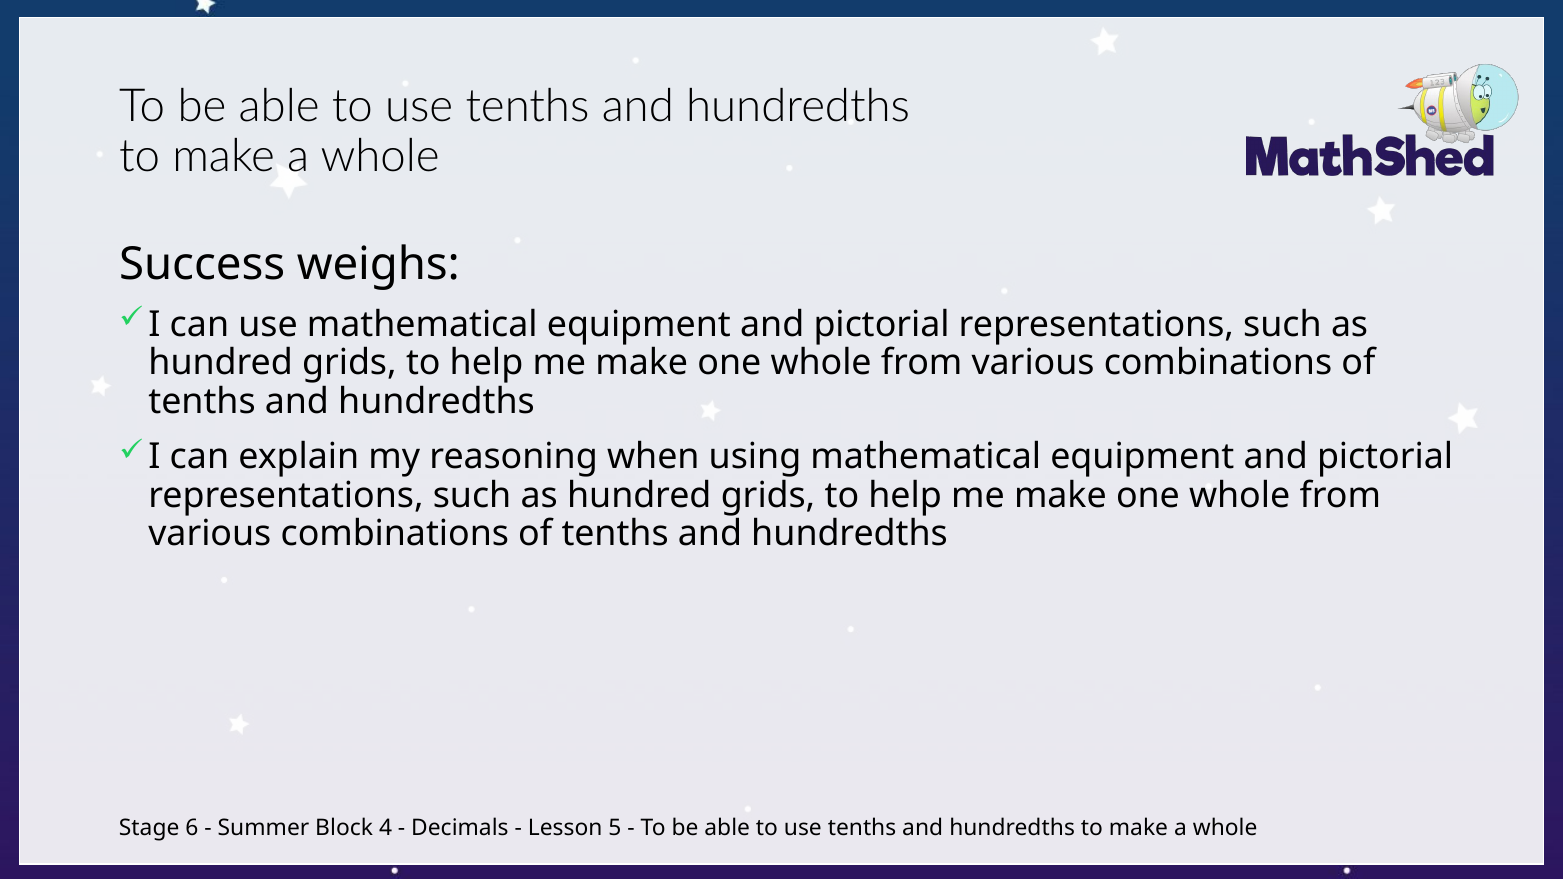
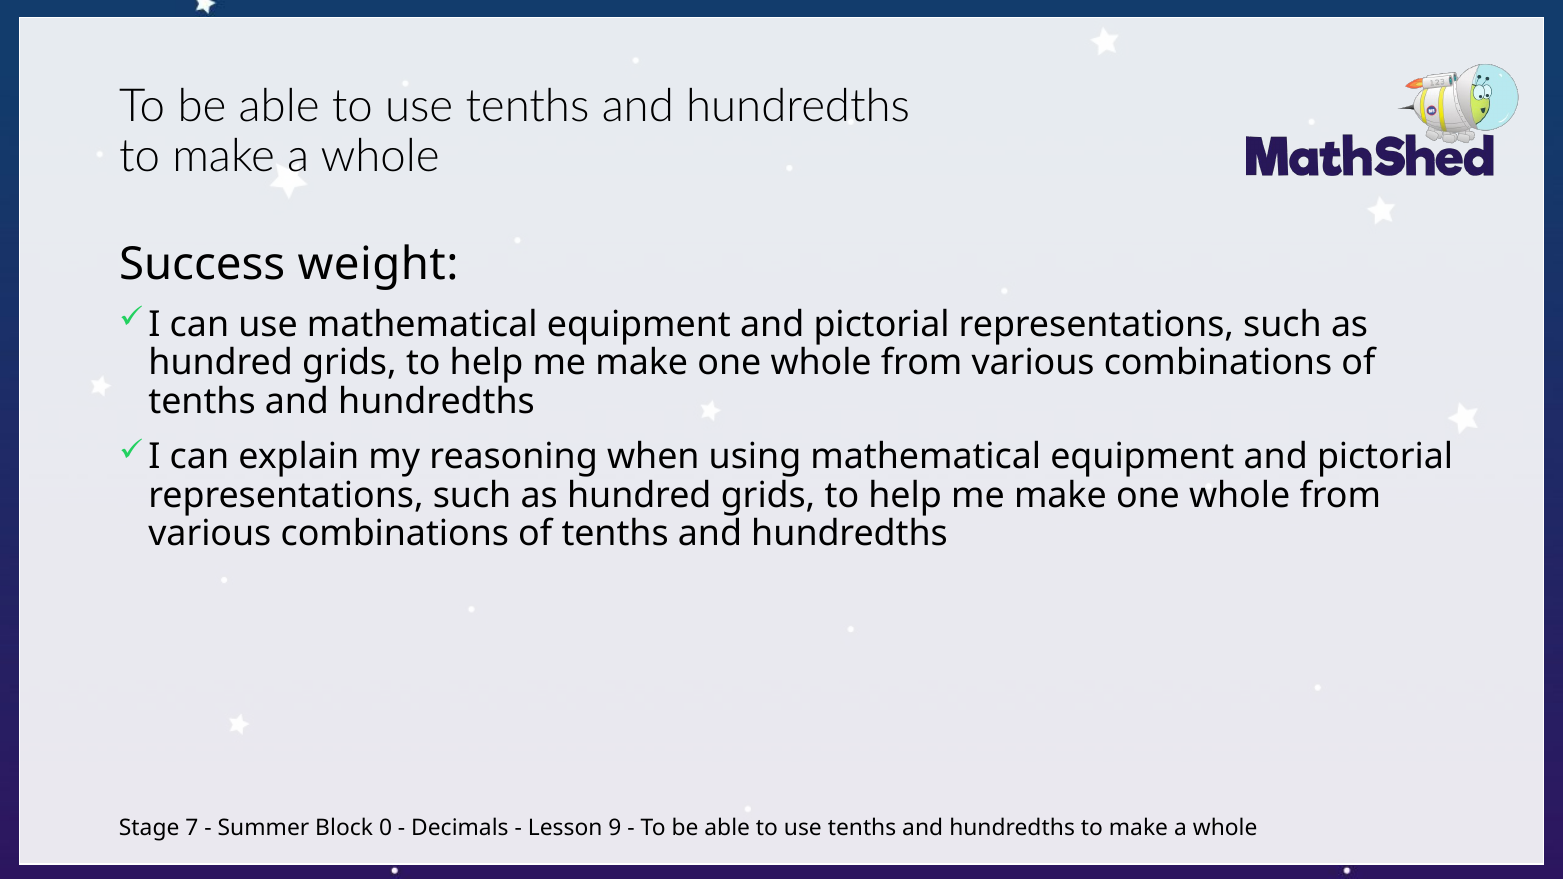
weighs: weighs -> weight
6: 6 -> 7
4: 4 -> 0
5: 5 -> 9
